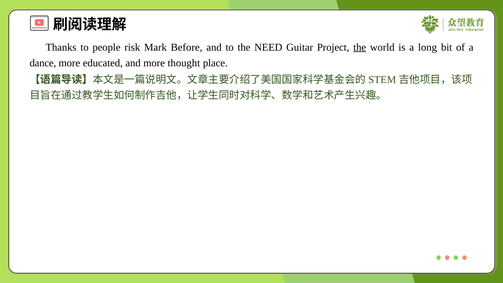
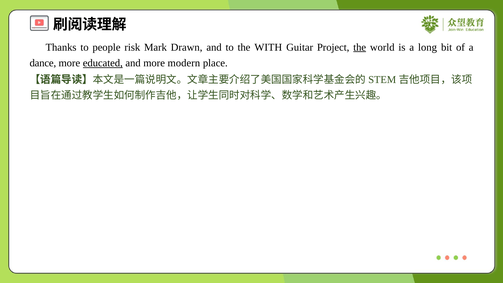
Before: Before -> Drawn
NEED: NEED -> WITH
educated underline: none -> present
thought: thought -> modern
